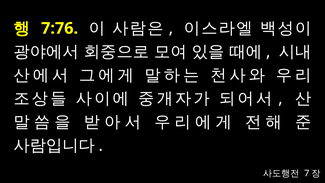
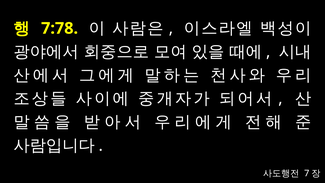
7:76: 7:76 -> 7:78
